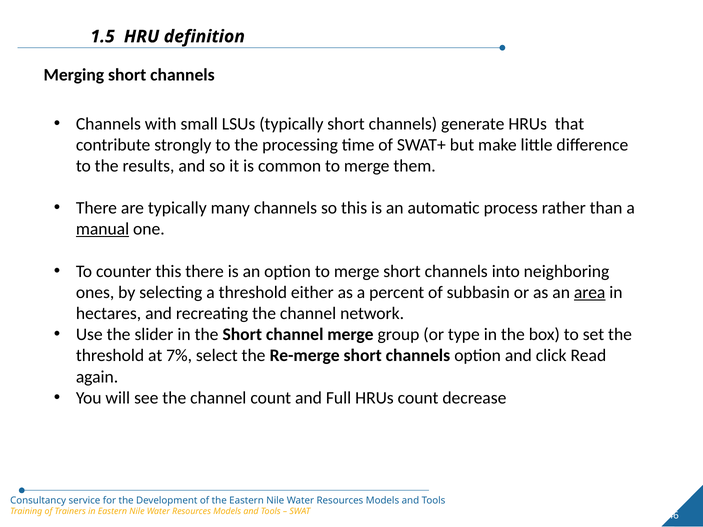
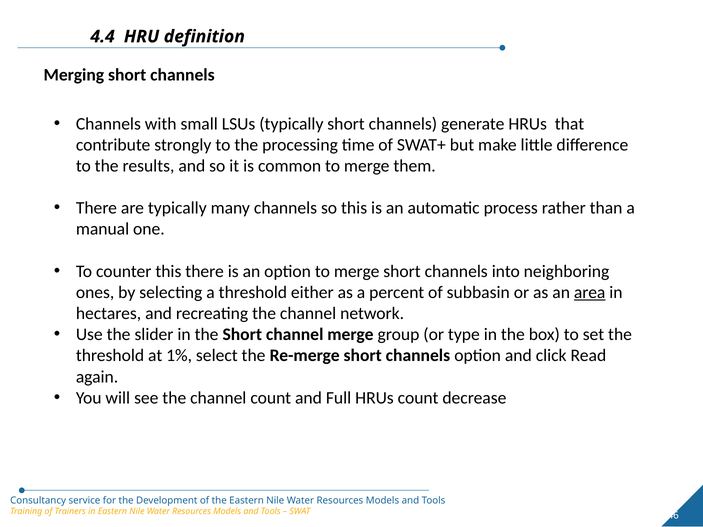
1.5: 1.5 -> 4.4
manual underline: present -> none
7%: 7% -> 1%
